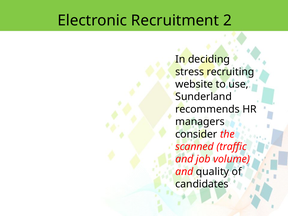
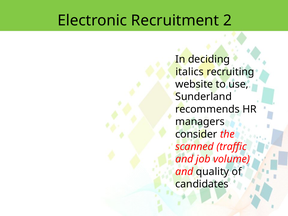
stress: stress -> italics
